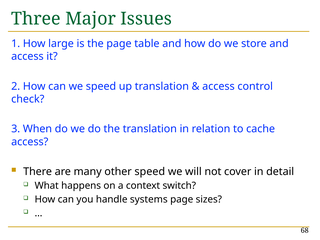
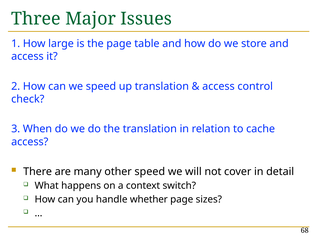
systems: systems -> whether
